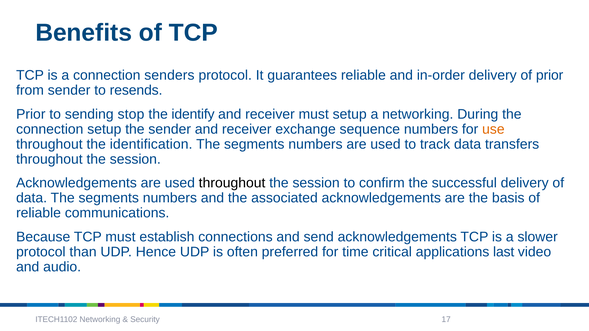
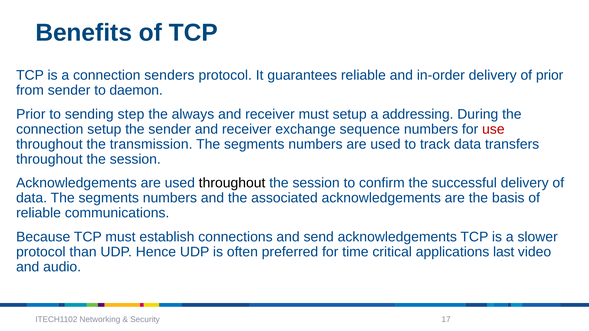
resends: resends -> daemon
stop: stop -> step
identify: identify -> always
a networking: networking -> addressing
use colour: orange -> red
identification: identification -> transmission
